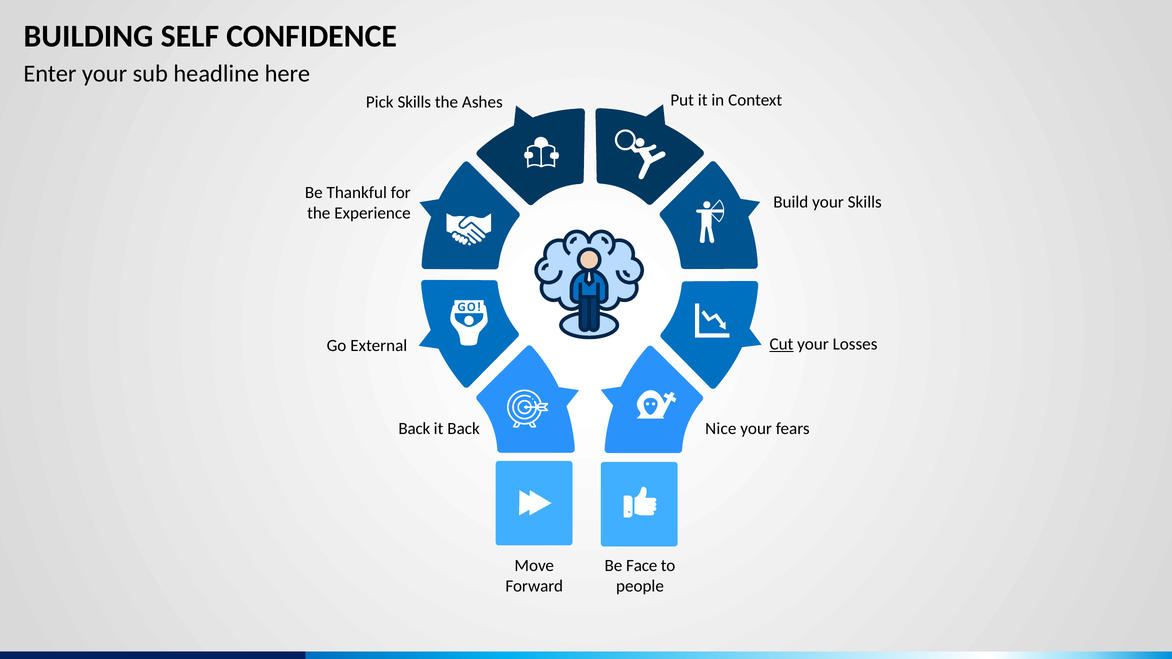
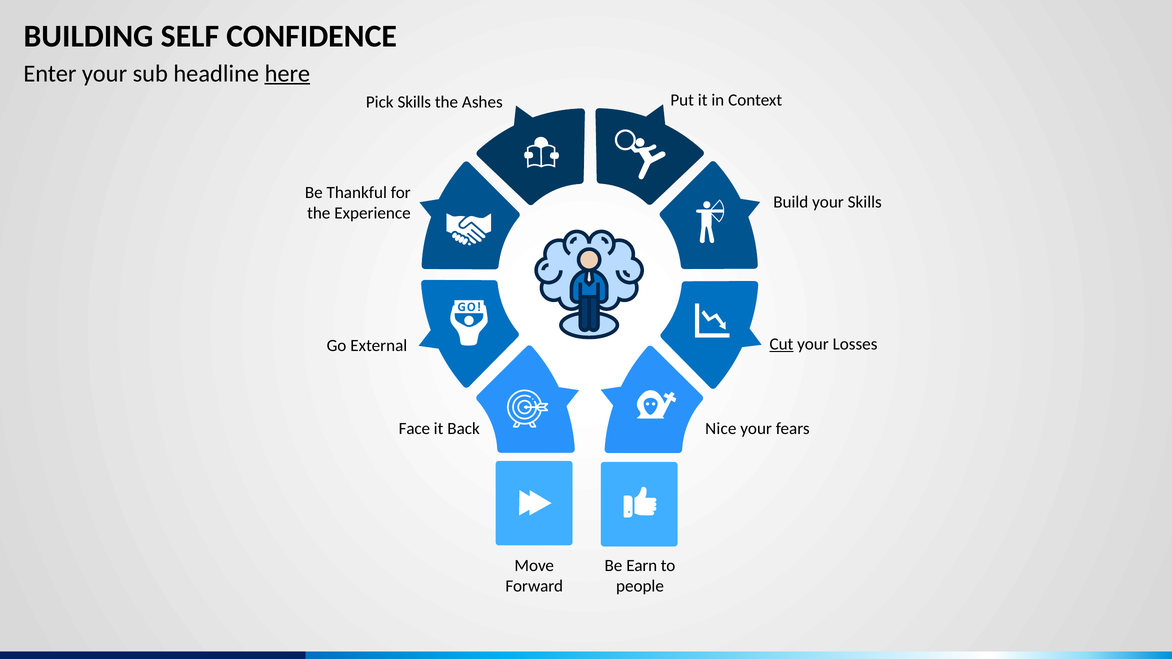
here underline: none -> present
Back at (414, 429): Back -> Face
Face: Face -> Earn
